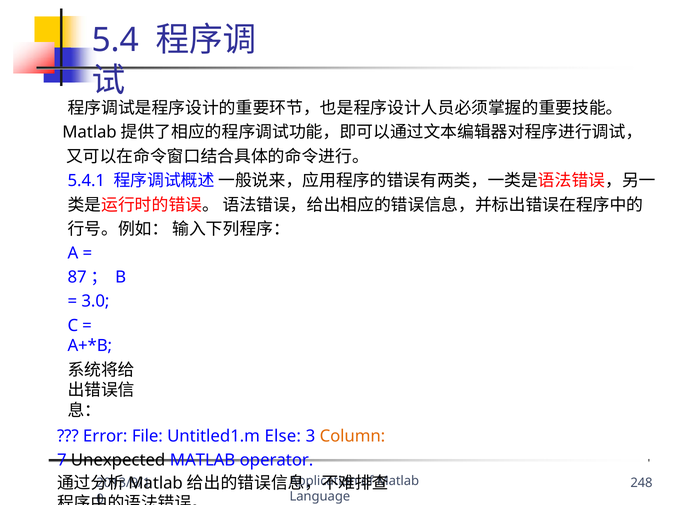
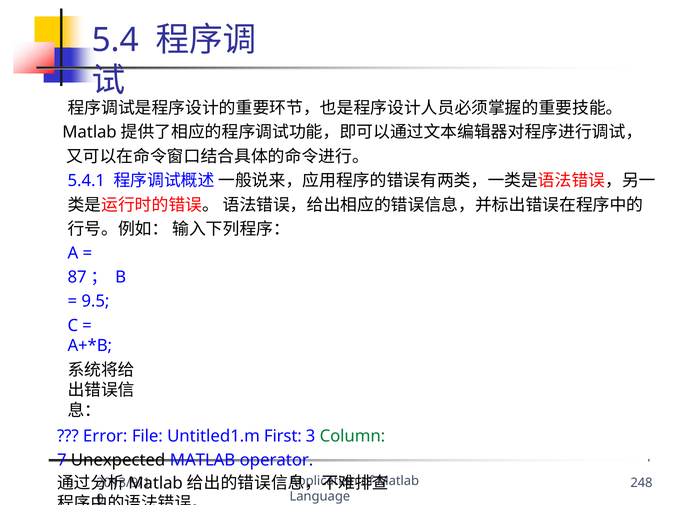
3.0: 3.0 -> 9.5
Else: Else -> First
Column colour: orange -> green
